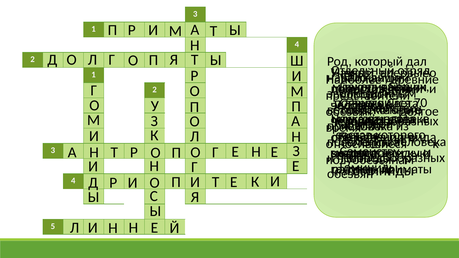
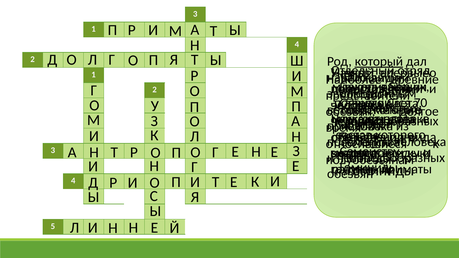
который underline: none -> present
